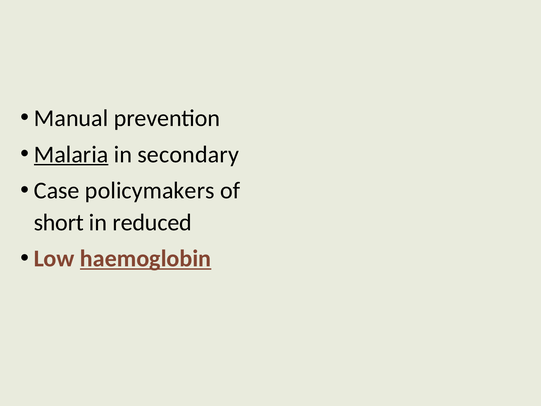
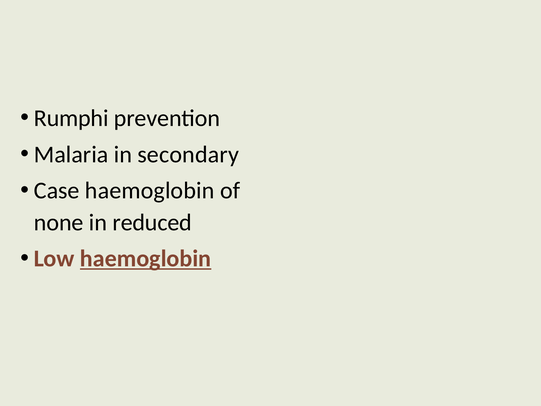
Manual: Manual -> Rumphi
Malaria underline: present -> none
Case policymakers: policymakers -> haemoglobin
short: short -> none
